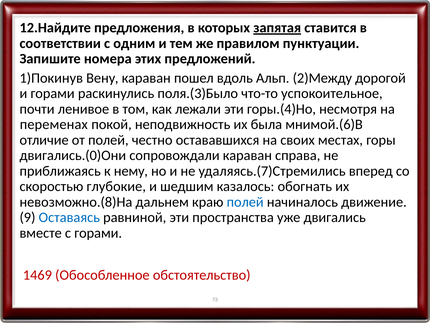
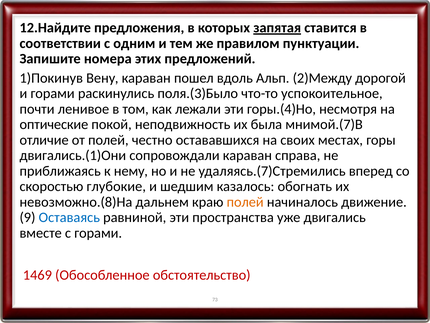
переменах: переменах -> оптические
мнимой.(6)В: мнимой.(6)В -> мнимой.(7)В
двигались.(0)Они: двигались.(0)Они -> двигались.(1)Они
полей at (245, 202) colour: blue -> orange
